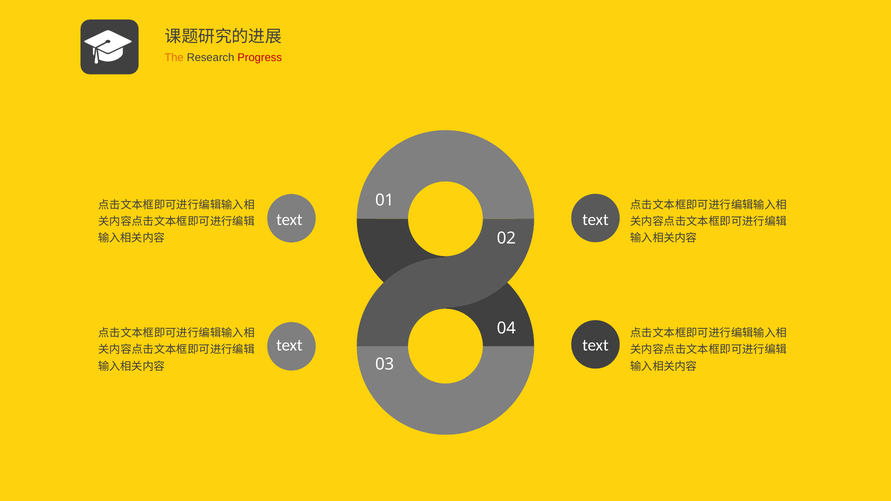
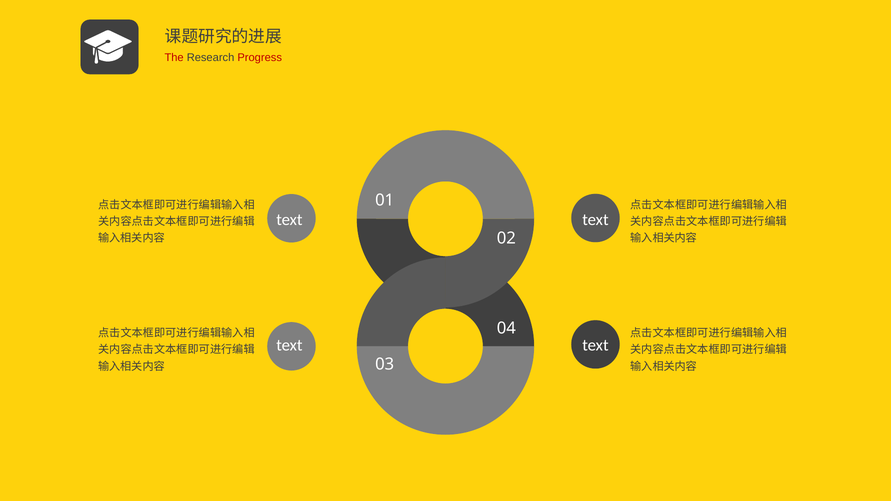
The colour: orange -> red
